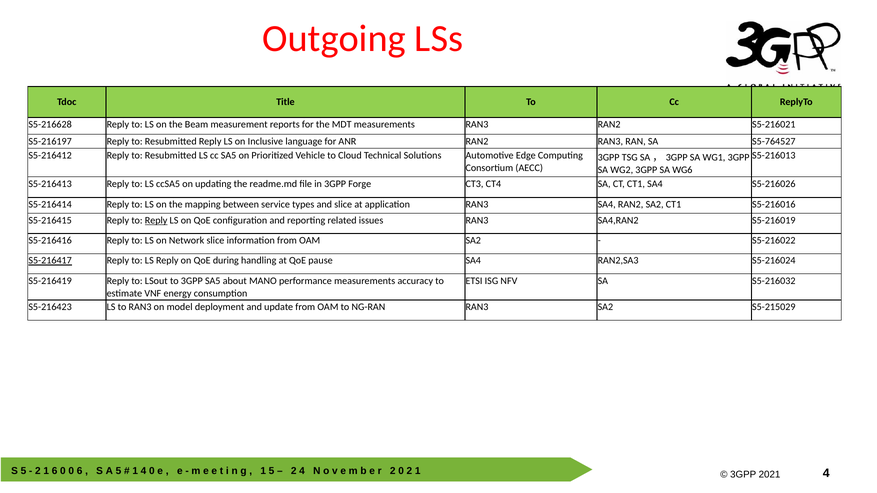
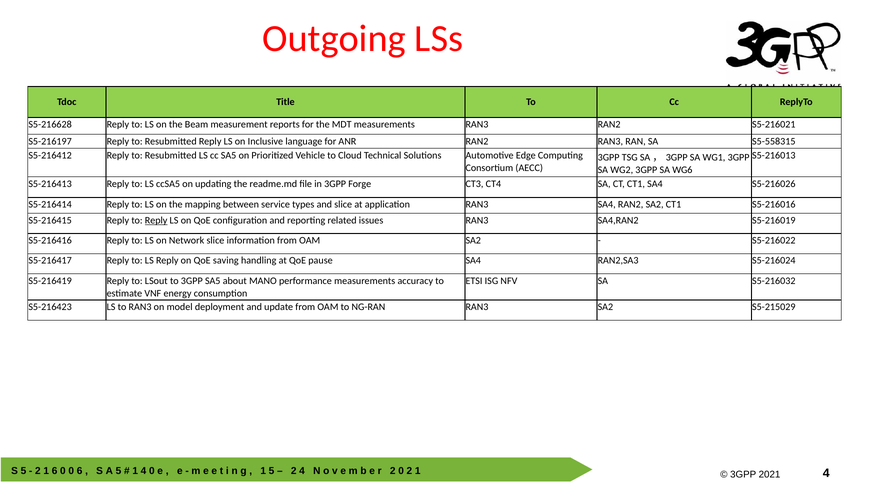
S5-764527: S5-764527 -> S5-558315
S5-216417 underline: present -> none
during: during -> saving
